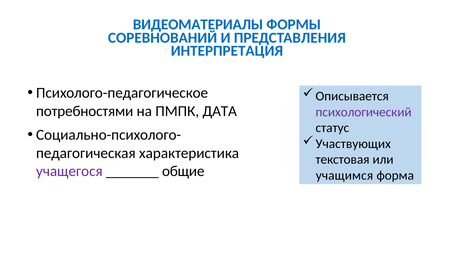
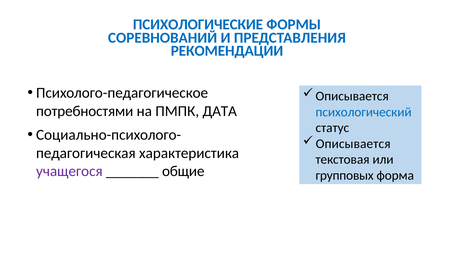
ВИДЕОМАТЕРИАЛЫ: ВИДЕОМАТЕРИАЛЫ -> ПСИХОЛОГИЧЕСКИЕ
ИНТЕРПРЕТАЦИЯ: ИНТЕРПРЕТАЦИЯ -> РЕКОМЕНДАЦИИ
психологический colour: purple -> blue
Участвующих at (353, 144): Участвующих -> Описывается
учащимся: учащимся -> групповых
